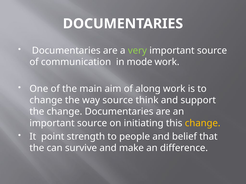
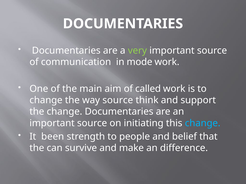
along: along -> called
change at (203, 123) colour: yellow -> light blue
point: point -> been
